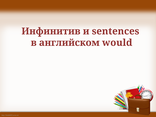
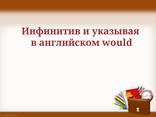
sentences: sentences -> указывая
